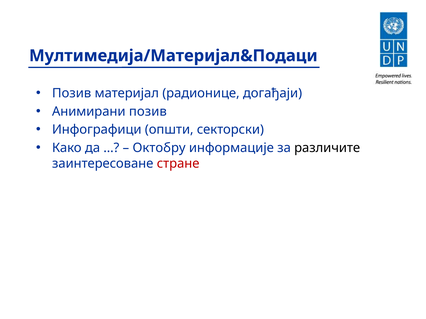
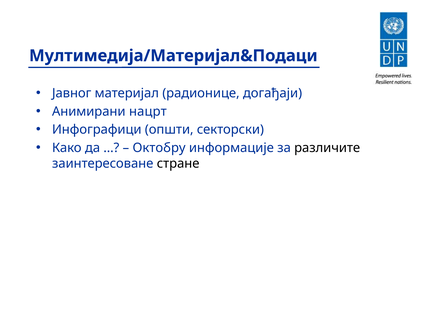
Позив at (72, 93): Позив -> Јавног
Анимирани позив: позив -> нацрт
стране colour: red -> black
